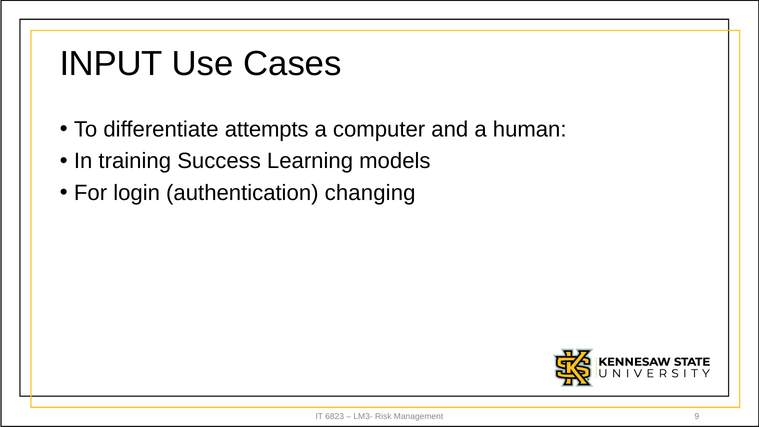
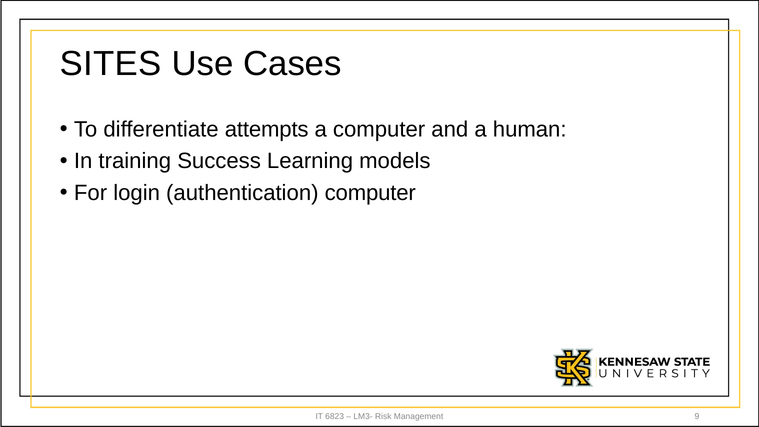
INPUT: INPUT -> SITES
authentication changing: changing -> computer
